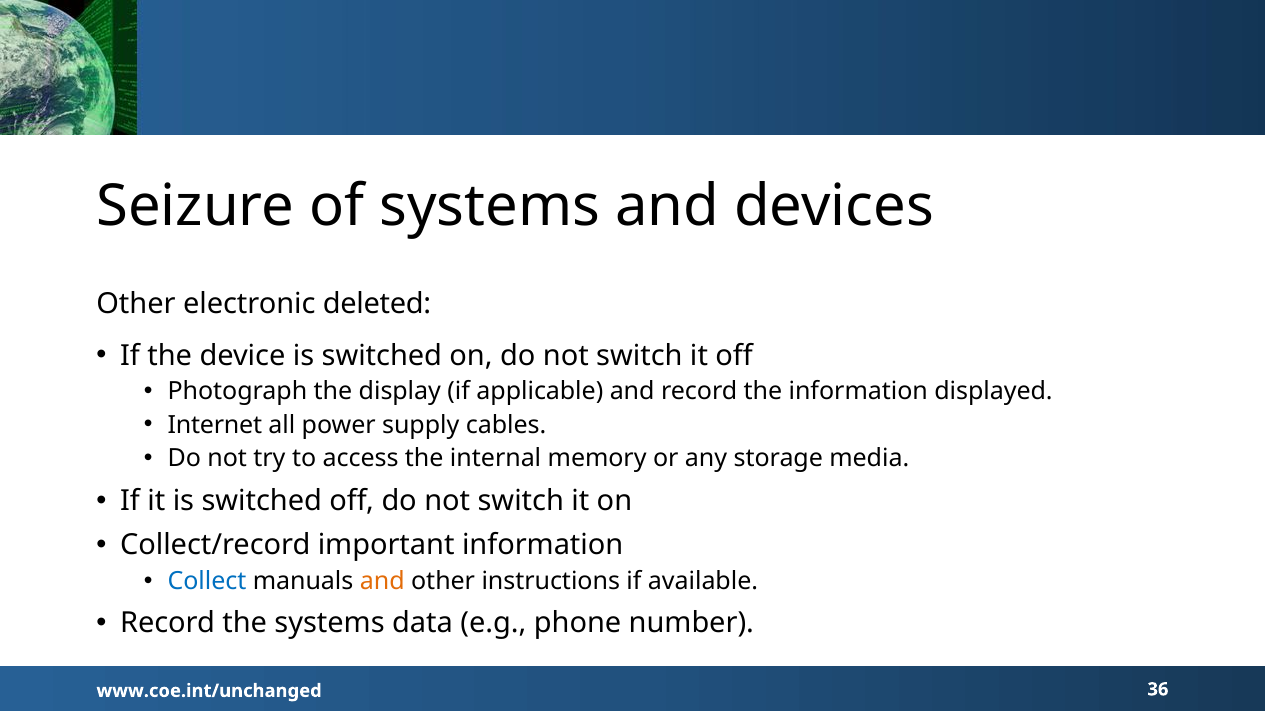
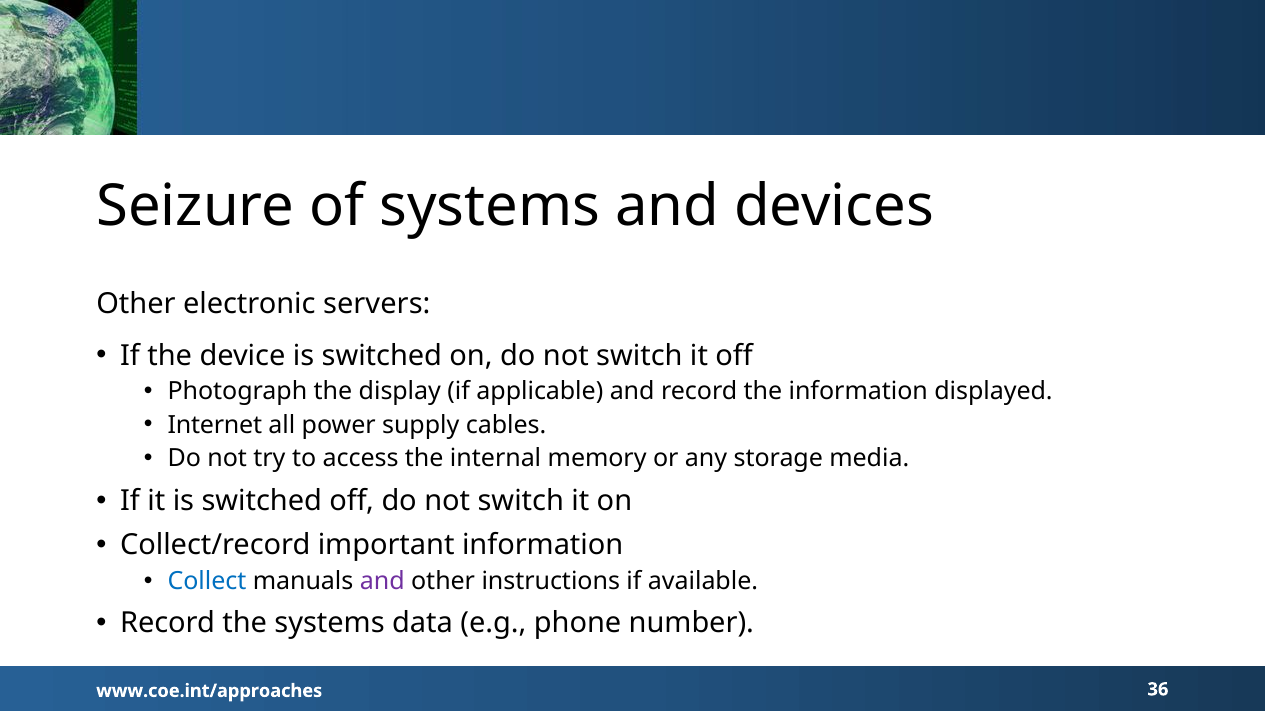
deleted: deleted -> servers
and at (382, 581) colour: orange -> purple
www.coe.int/unchanged: www.coe.int/unchanged -> www.coe.int/approaches
